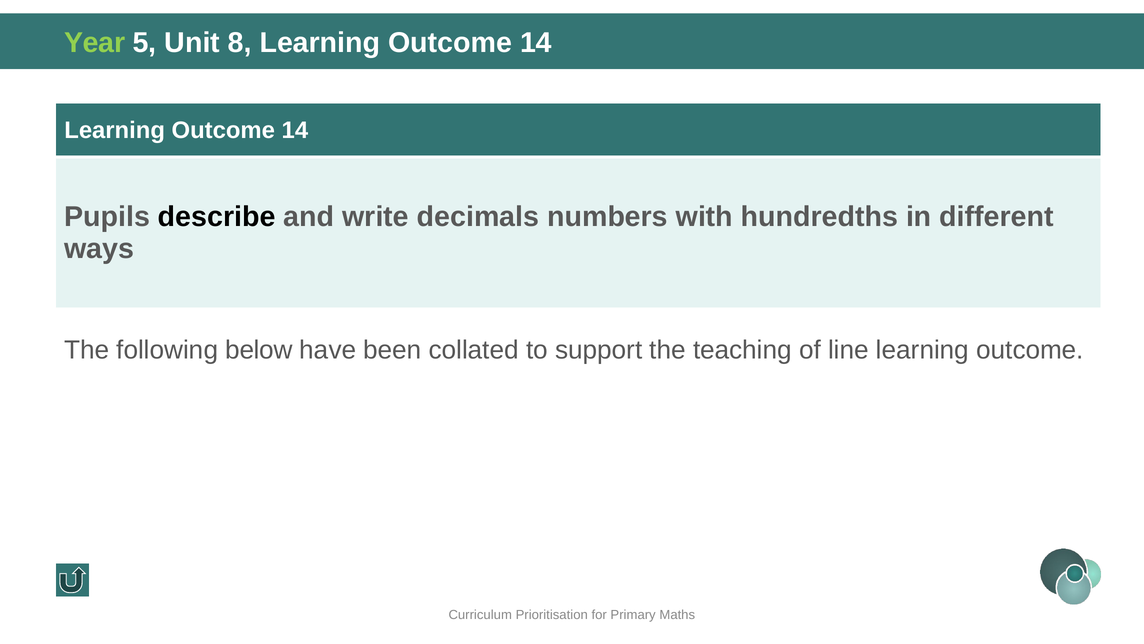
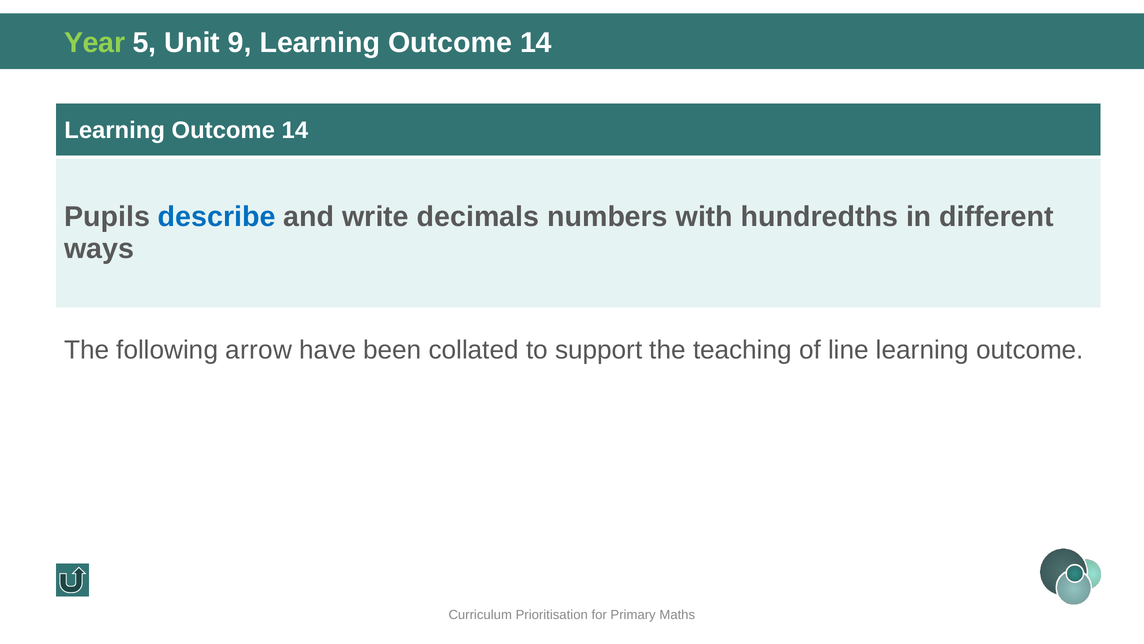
8: 8 -> 9
describe colour: black -> blue
below: below -> arrow
